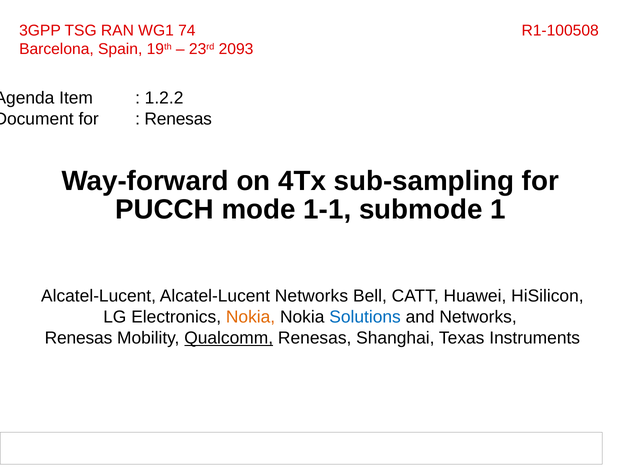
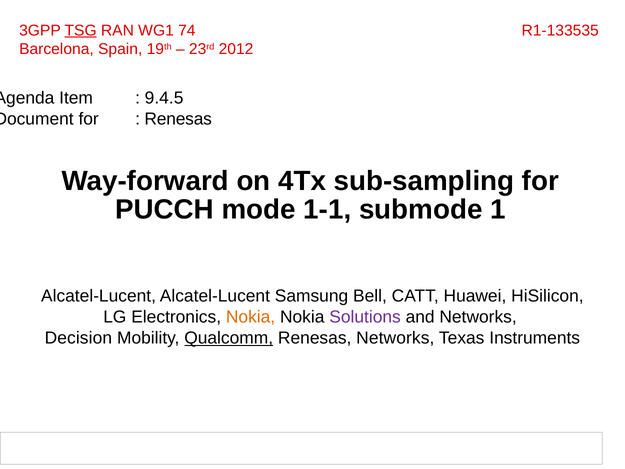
TSG underline: none -> present
R1-100508: R1-100508 -> R1-133535
2093: 2093 -> 2012
1.2.2: 1.2.2 -> 9.4.5
Alcatel-Lucent Networks: Networks -> Samsung
Solutions colour: blue -> purple
Renesas at (78, 338): Renesas -> Decision
Renesas Shanghai: Shanghai -> Networks
